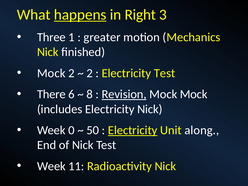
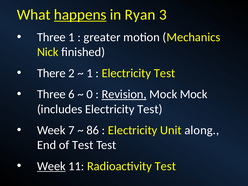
Right: Right -> Ryan
Mock at (51, 73): Mock -> There
2 at (90, 73): 2 -> 1
There at (51, 94): There -> Three
8: 8 -> 0
includes Electricity Nick: Nick -> Test
0: 0 -> 7
50: 50 -> 86
Electricity at (133, 130) underline: present -> none
of Nick: Nick -> Test
Week at (51, 166) underline: none -> present
Radioactivity Nick: Nick -> Test
